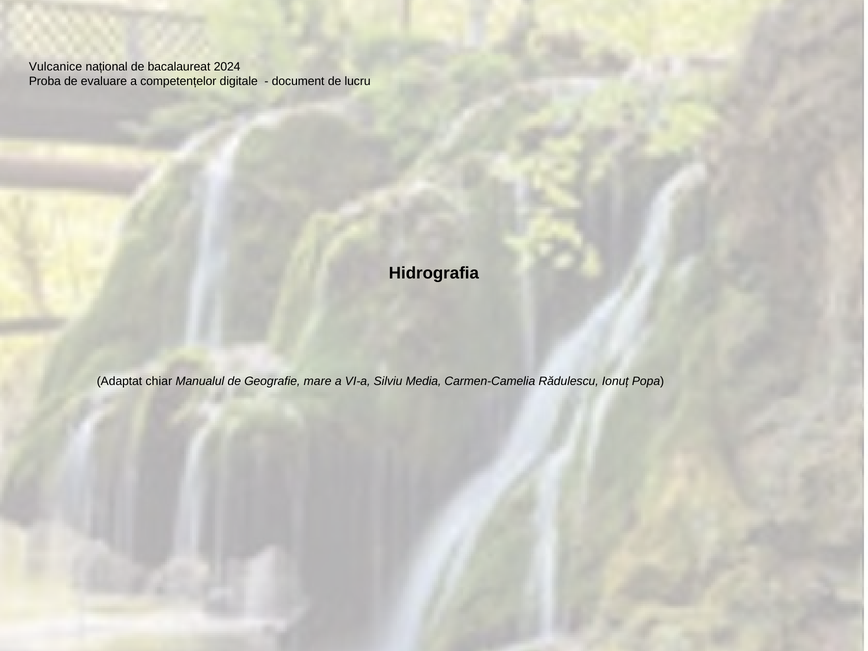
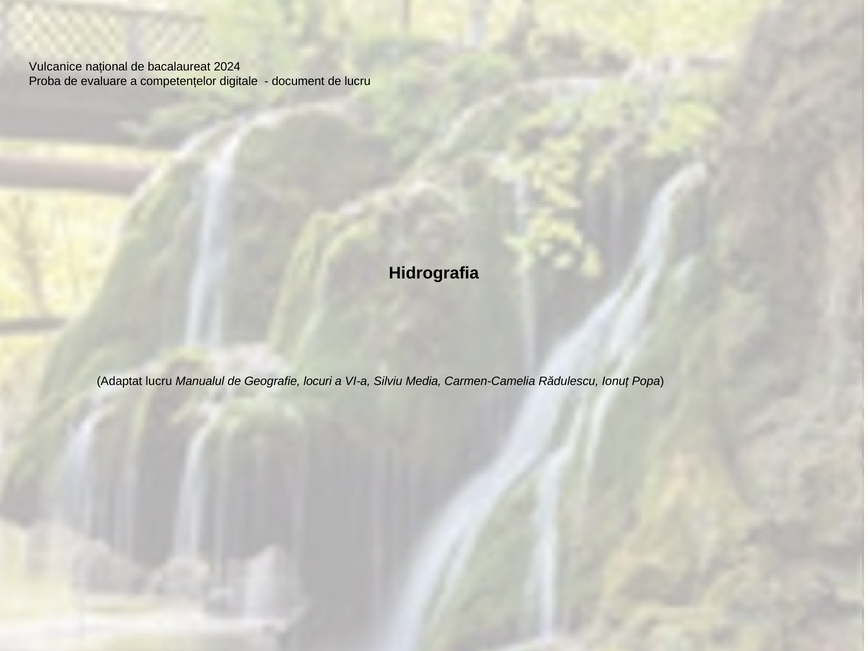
Adaptat chiar: chiar -> lucru
mare: mare -> locuri
